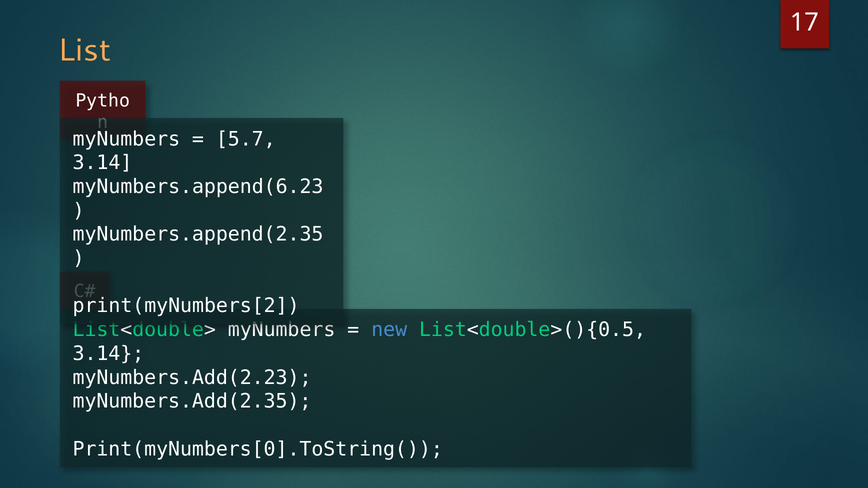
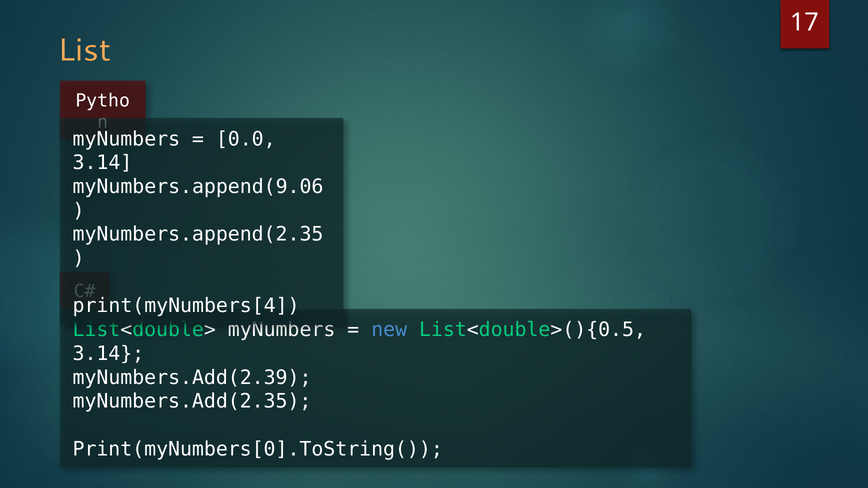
5.7: 5.7 -> 0.0
myNumbers.append(6.23: myNumbers.append(6.23 -> myNumbers.append(9.06
print(myNumbers[2: print(myNumbers[2 -> print(myNumbers[4
myNumbers.Add(2.23: myNumbers.Add(2.23 -> myNumbers.Add(2.39
